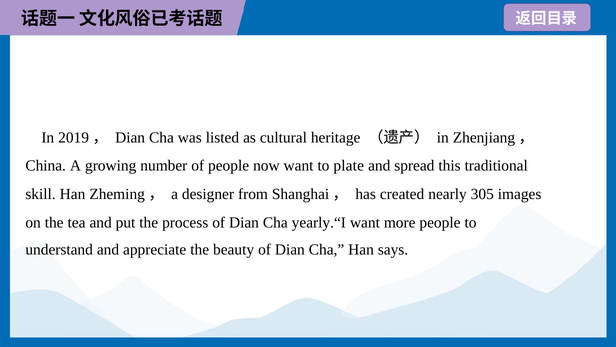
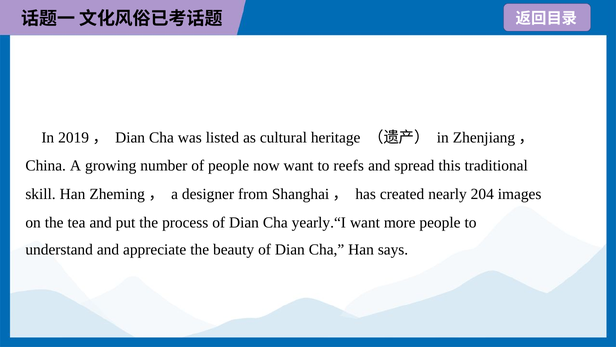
plate: plate -> reefs
305: 305 -> 204
